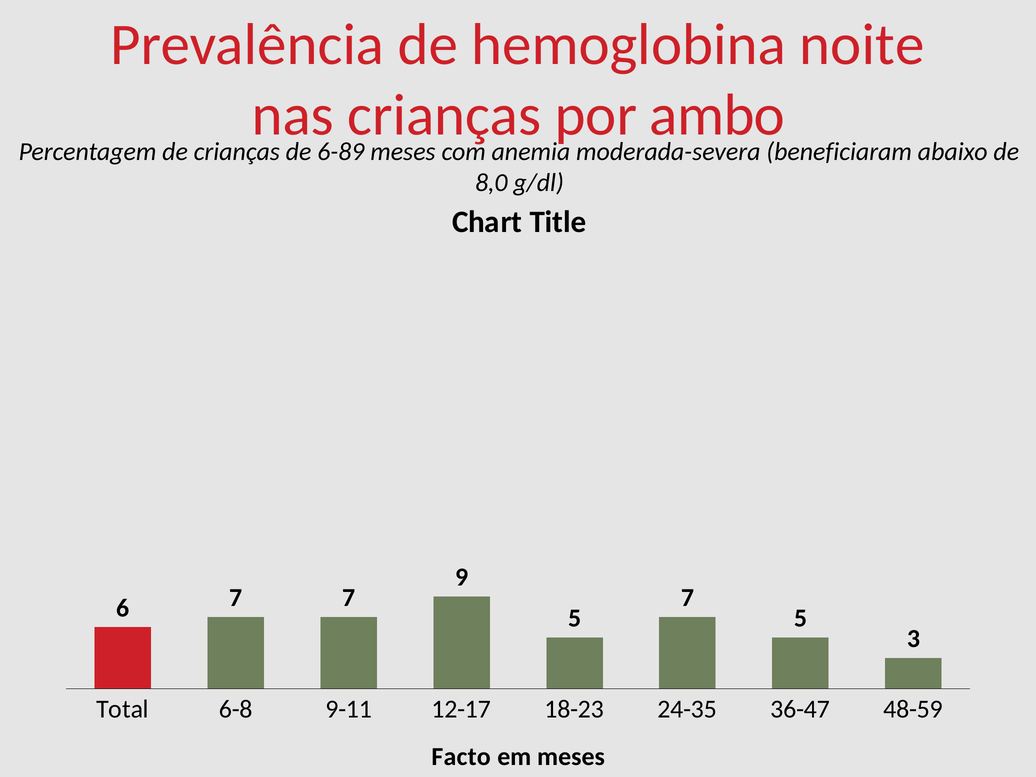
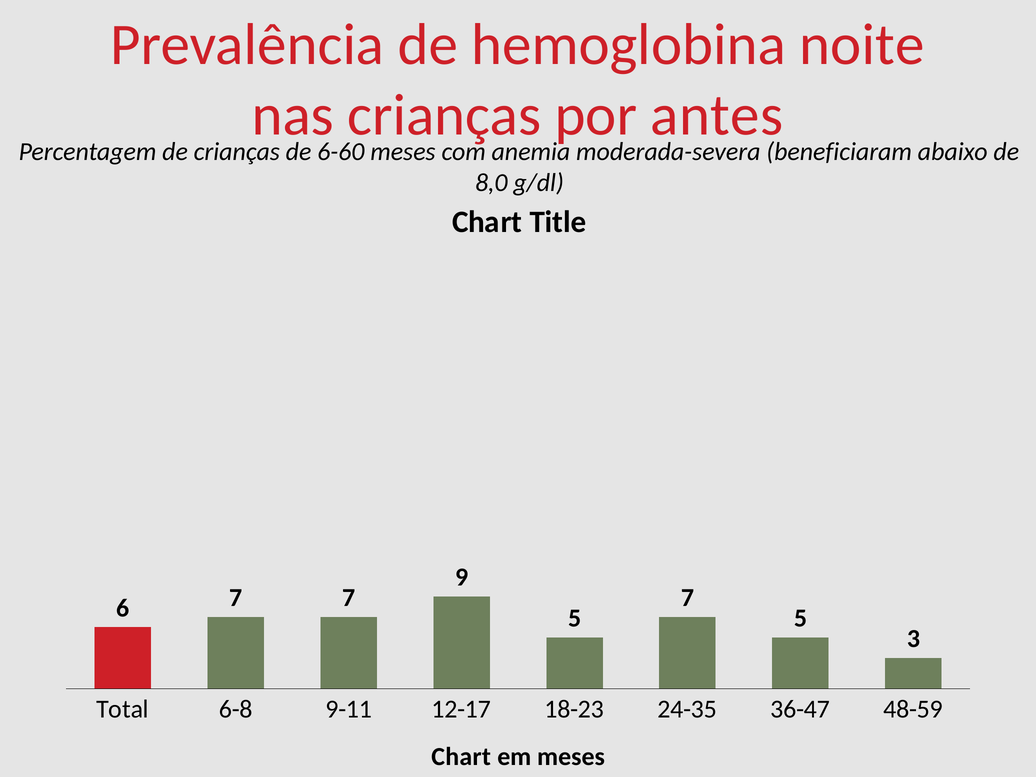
ambo: ambo -> antes
6-89: 6-89 -> 6-60
Facto at (461, 757): Facto -> Chart
